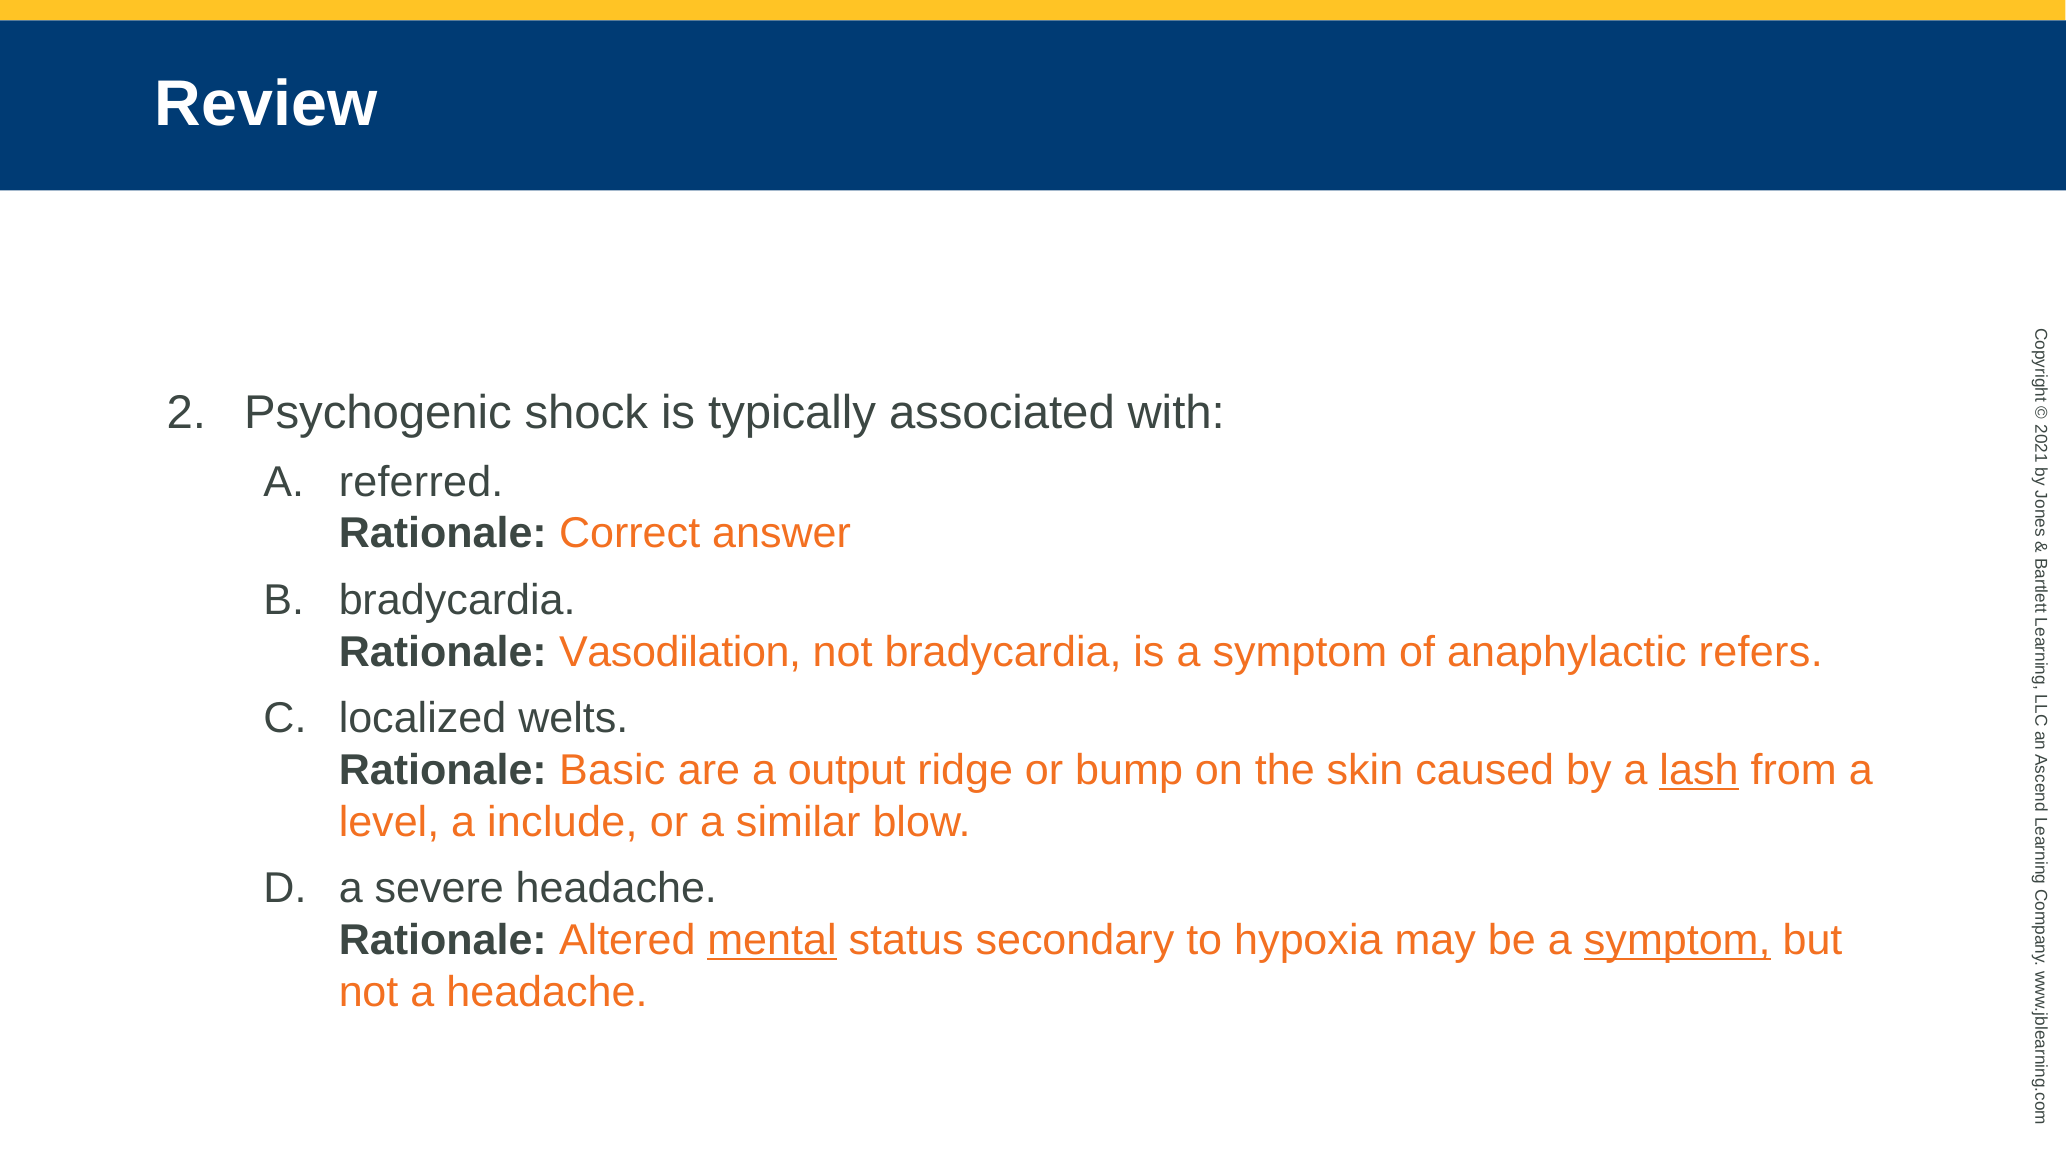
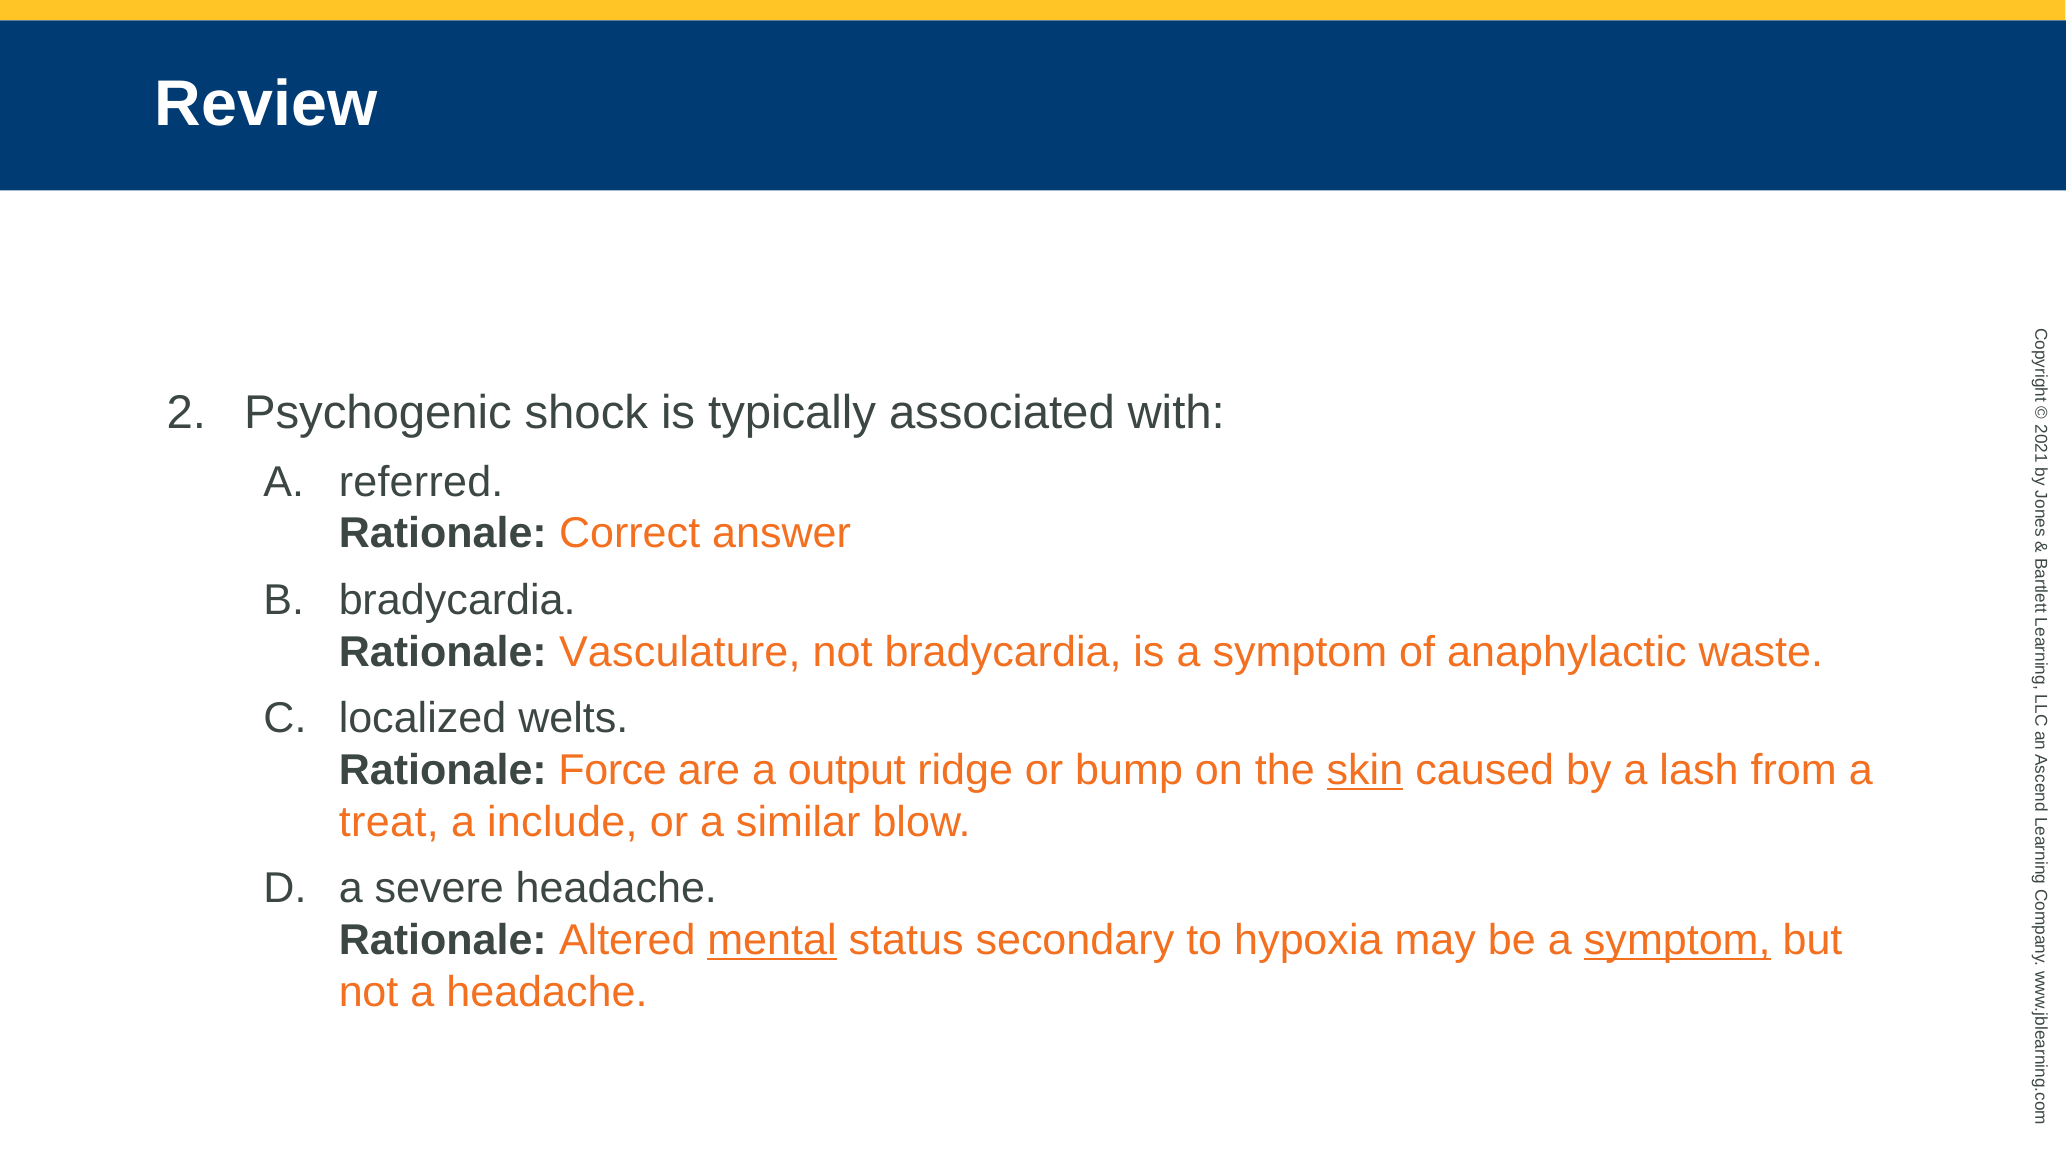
Vasodilation: Vasodilation -> Vasculature
refers: refers -> waste
Basic: Basic -> Force
skin underline: none -> present
lash underline: present -> none
level: level -> treat
